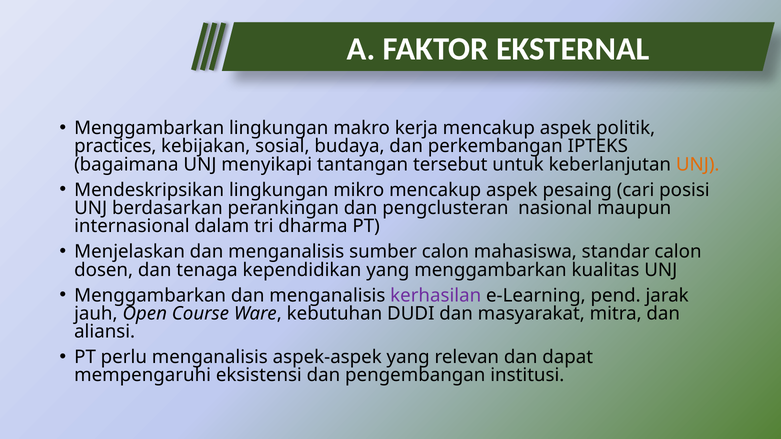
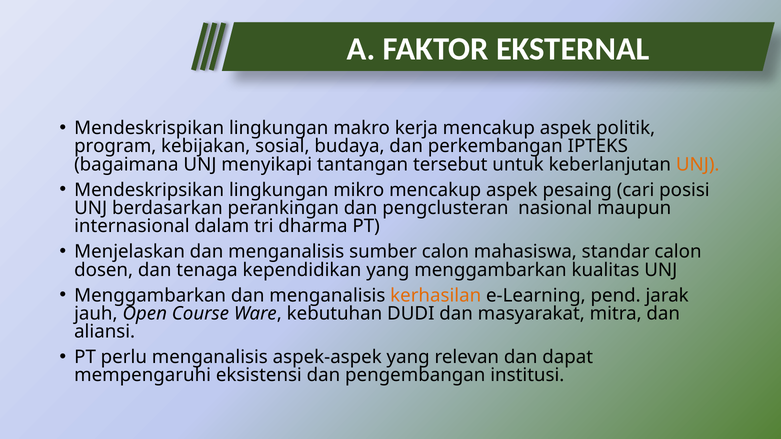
Menggambarkan at (149, 128): Menggambarkan -> Mendeskrispikan
practices: practices -> program
kerhasilan colour: purple -> orange
